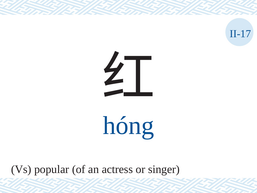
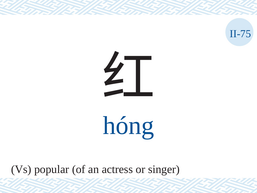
II-17: II-17 -> II-75
